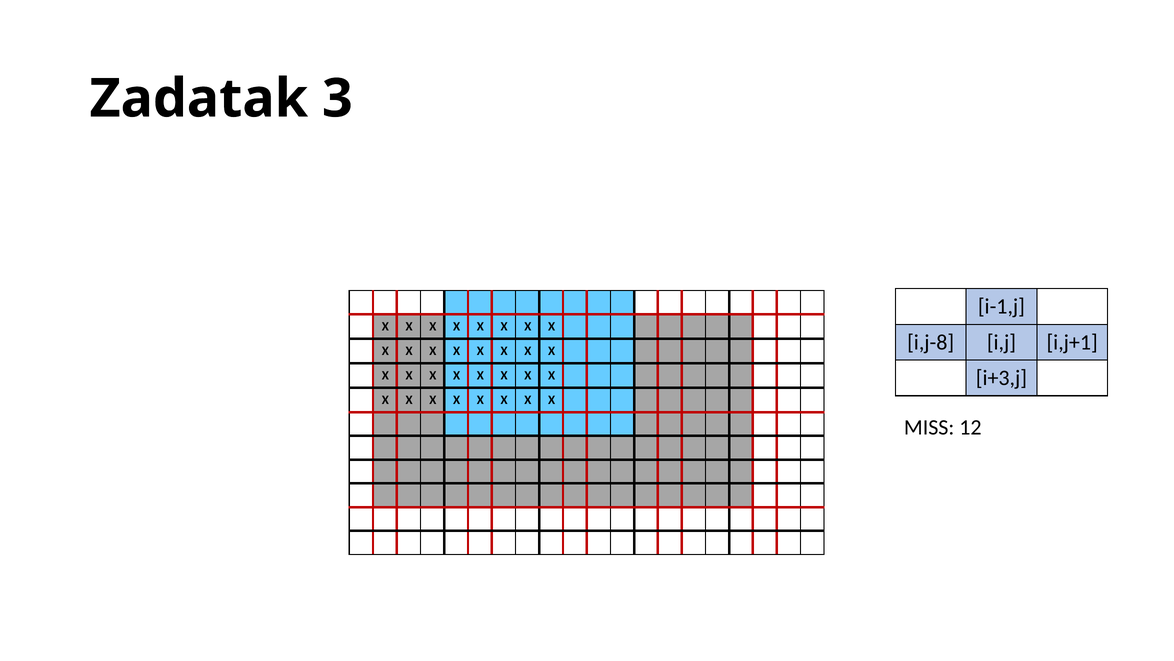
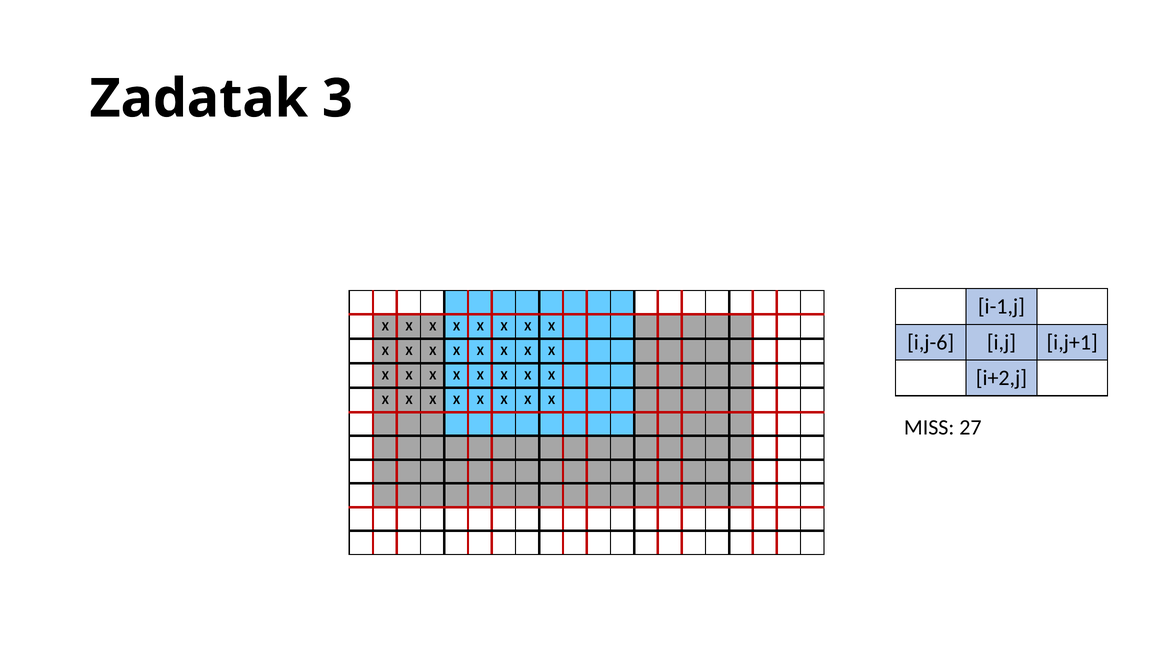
i,j-8: i,j-8 -> i,j-6
i+3,j: i+3,j -> i+2,j
12: 12 -> 27
